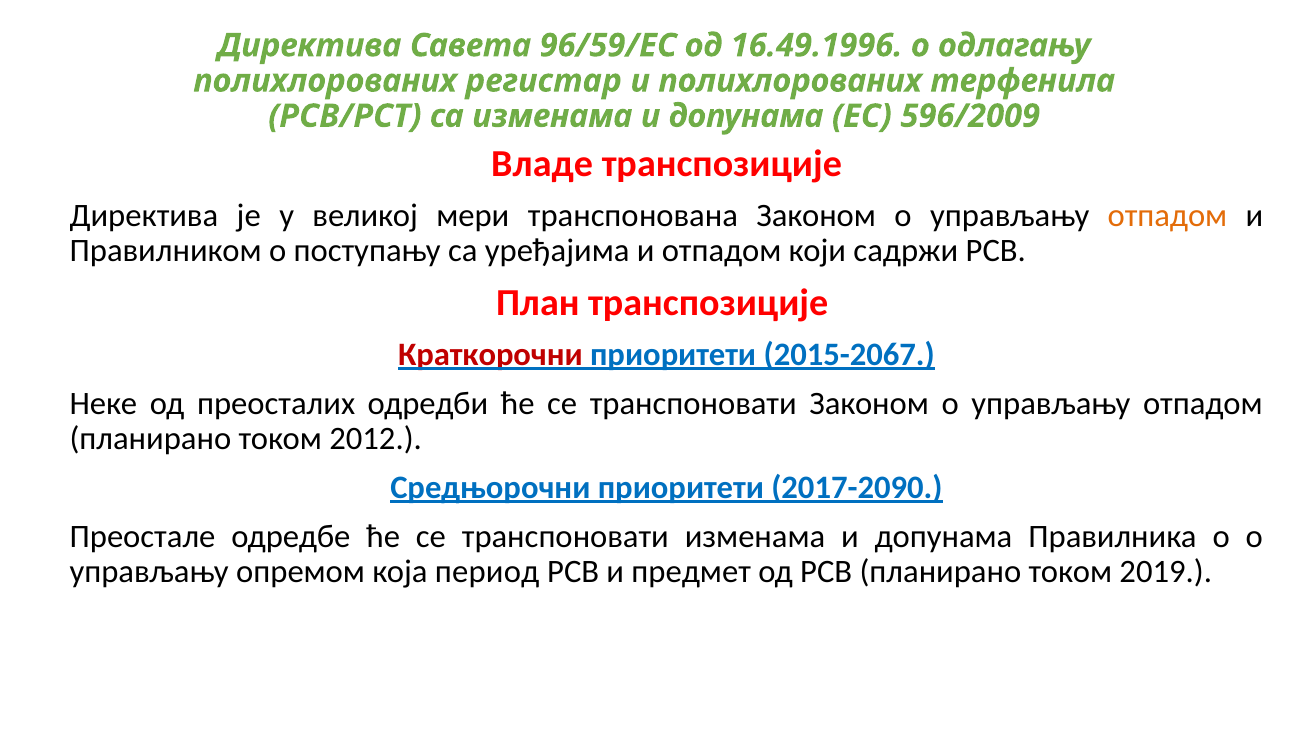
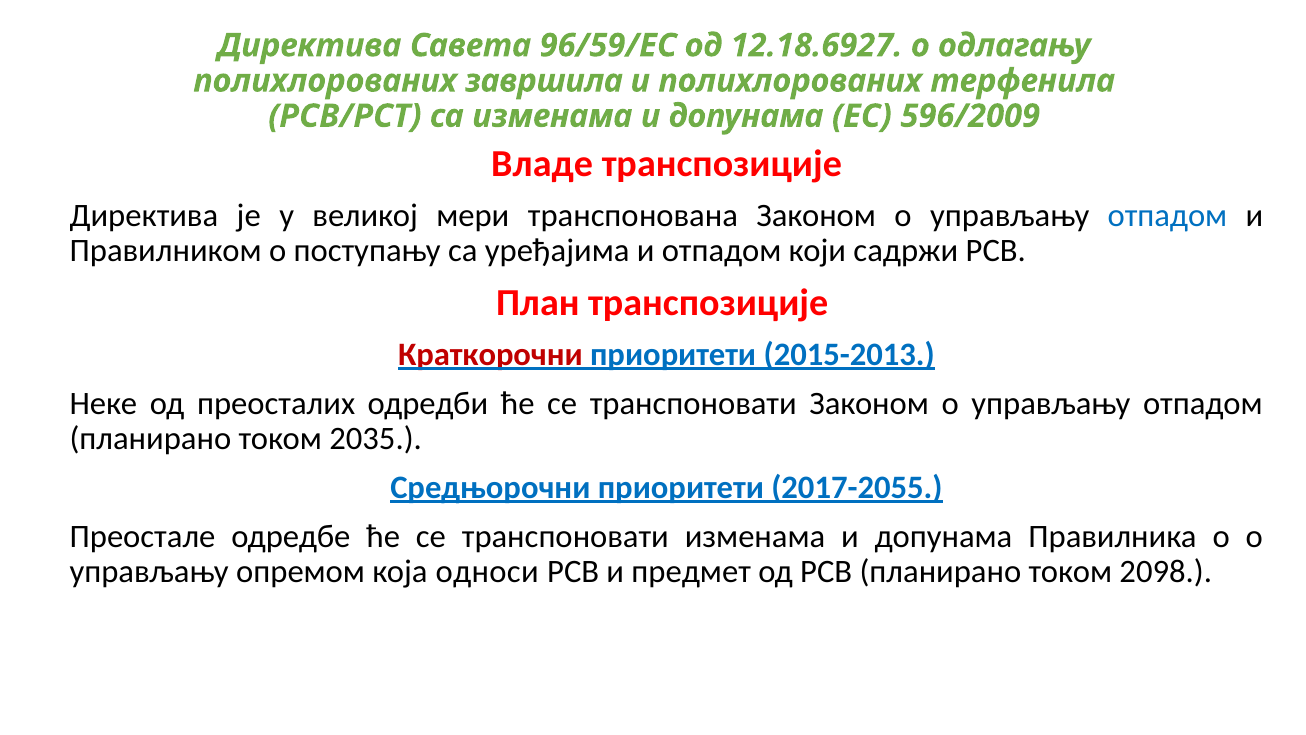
16.49.1996: 16.49.1996 -> 12.18.6927
регистар: регистар -> завршила
отпадом at (1168, 216) colour: orange -> blue
2015-2067: 2015-2067 -> 2015-2013
2012: 2012 -> 2035
2017-2090: 2017-2090 -> 2017-2055
период: период -> односи
2019: 2019 -> 2098
